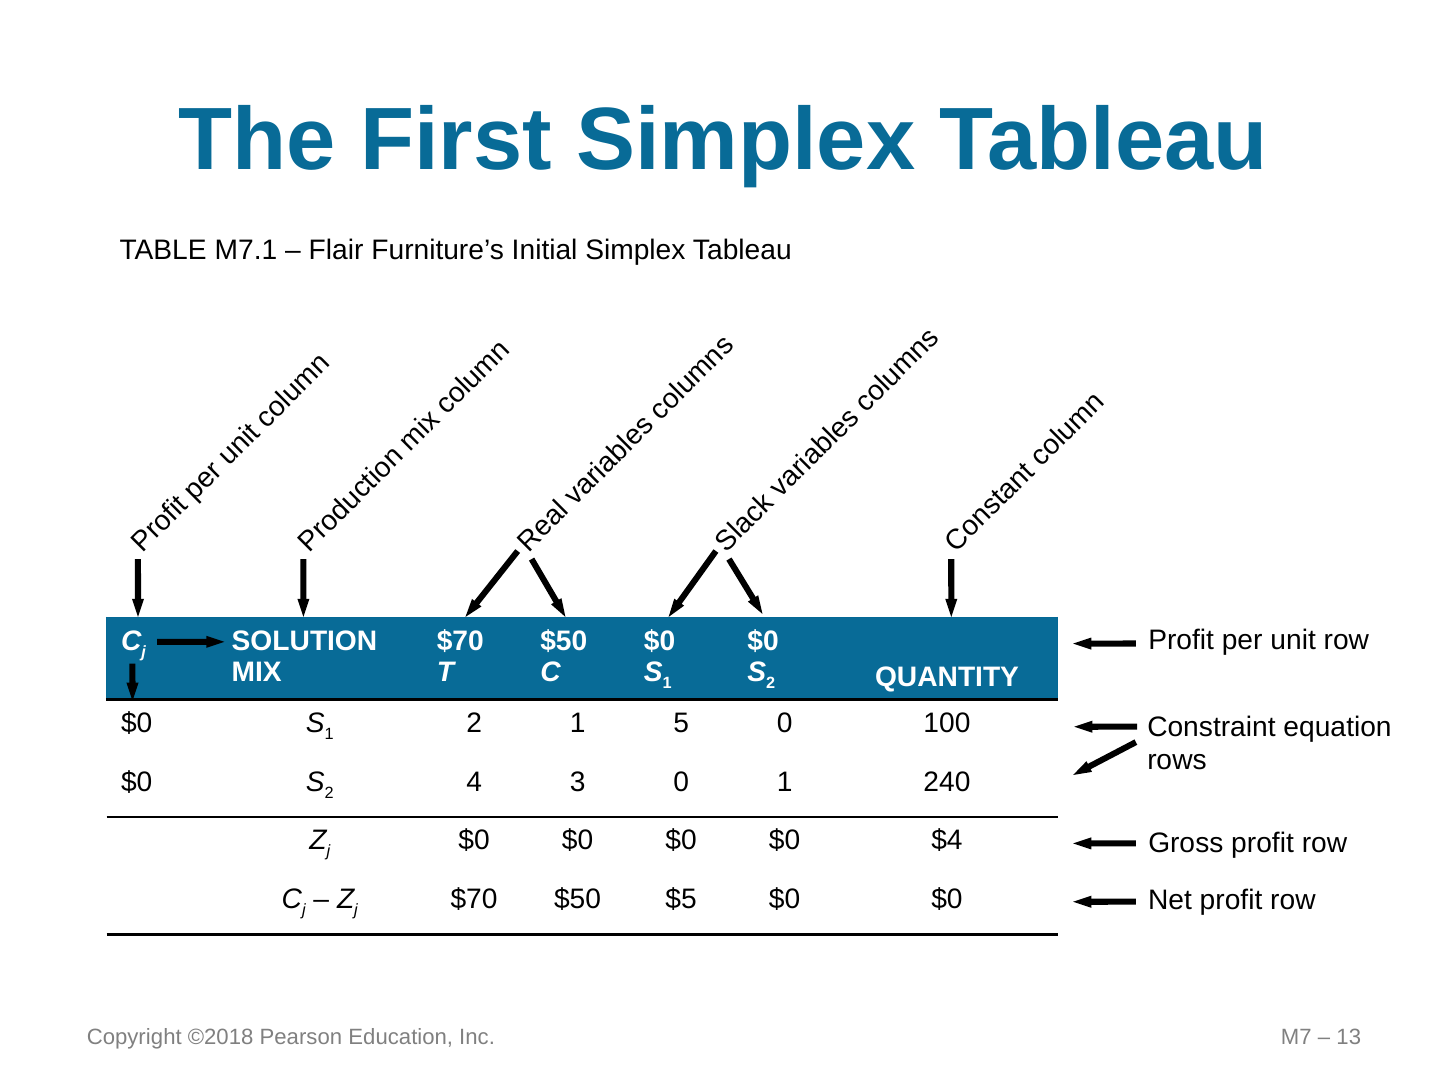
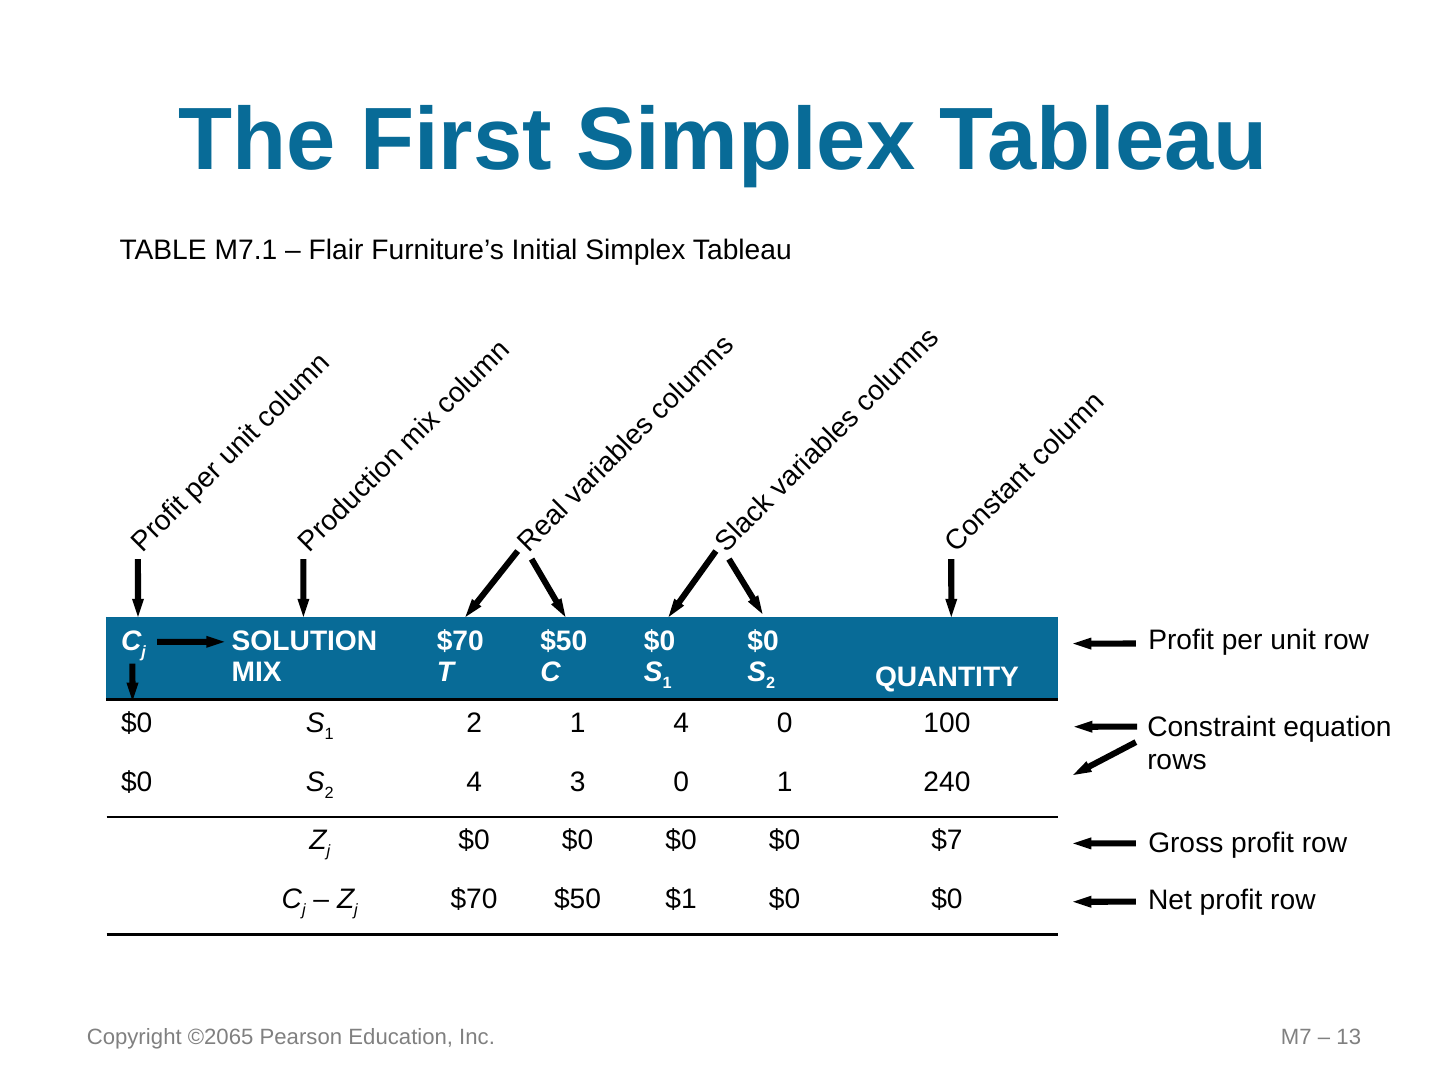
1 5: 5 -> 4
$4: $4 -> $7
$5: $5 -> $1
©2018: ©2018 -> ©2065
